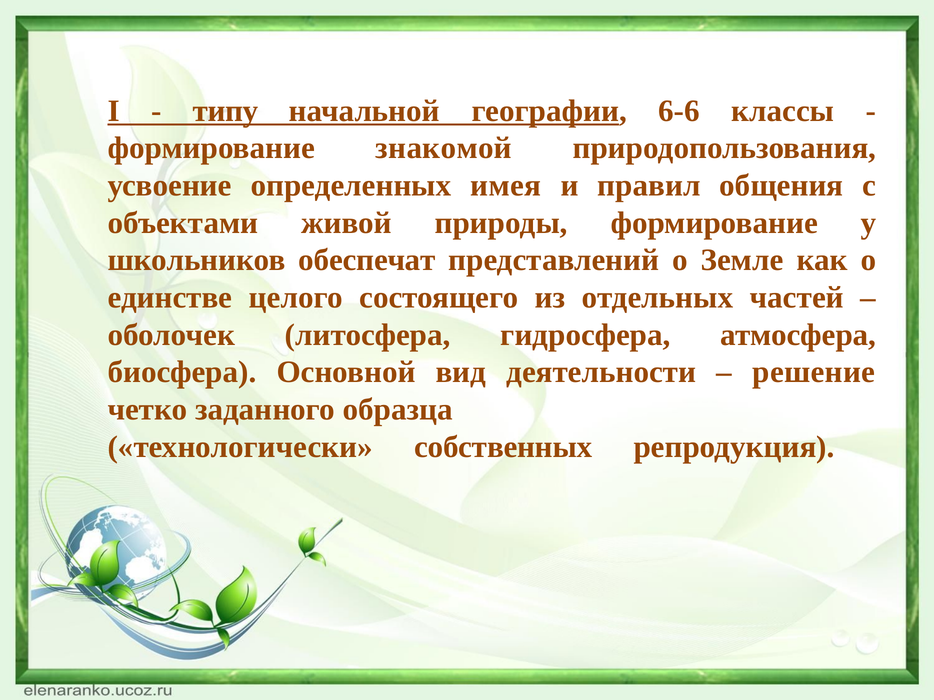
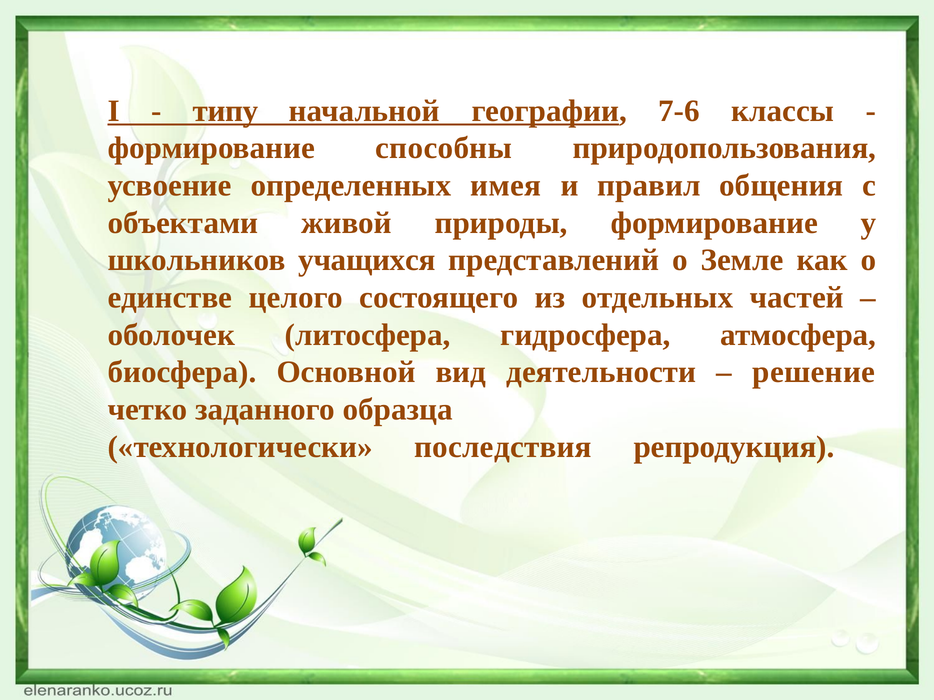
6-6: 6-6 -> 7-6
знакомой: знакомой -> способны
обеспечат: обеспечат -> учащихся
собственных: собственных -> последствия
